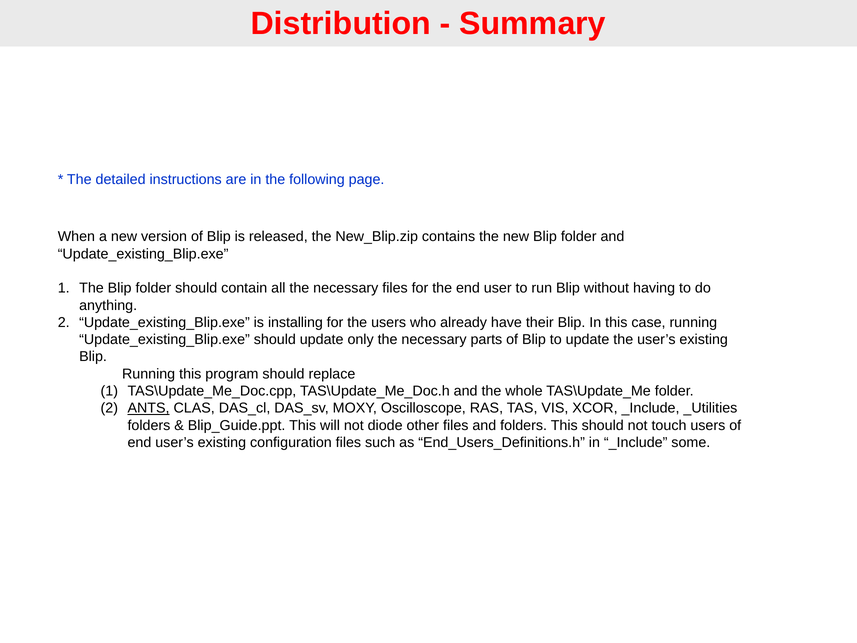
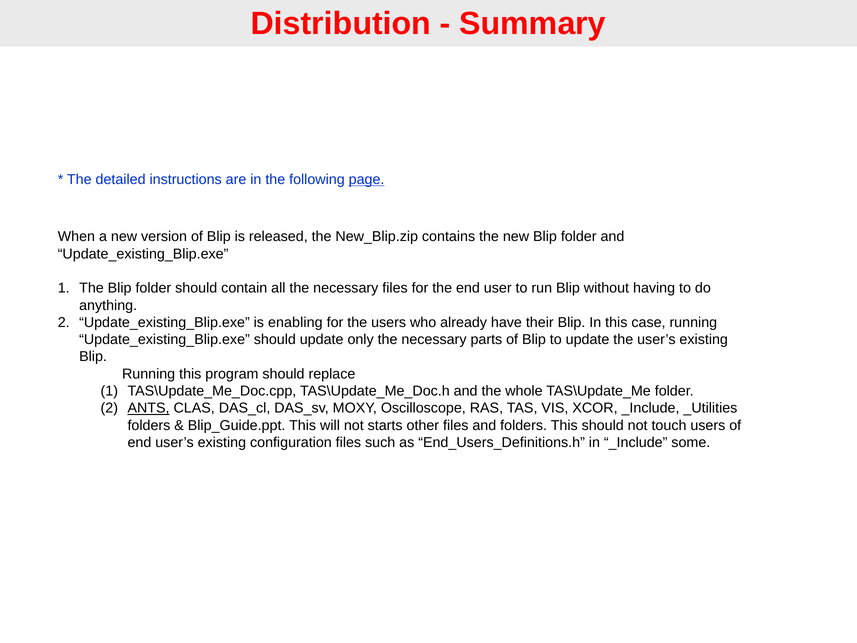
page underline: none -> present
installing: installing -> enabling
diode: diode -> starts
